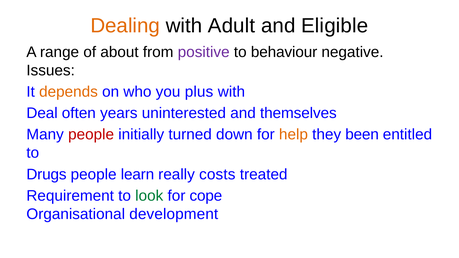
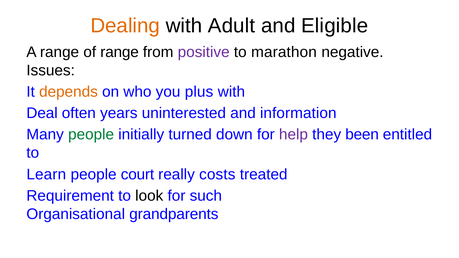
of about: about -> range
behaviour: behaviour -> marathon
themselves: themselves -> information
people at (91, 135) colour: red -> green
help colour: orange -> purple
Drugs: Drugs -> Learn
learn: learn -> court
look colour: green -> black
cope: cope -> such
development: development -> grandparents
